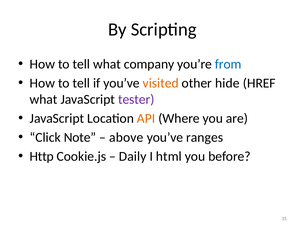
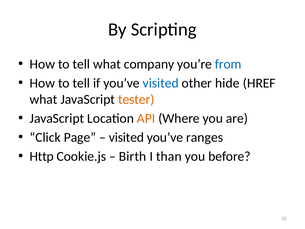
visited at (161, 83) colour: orange -> blue
tester colour: purple -> orange
Note: Note -> Page
above at (126, 137): above -> visited
Daily: Daily -> Birth
html: html -> than
